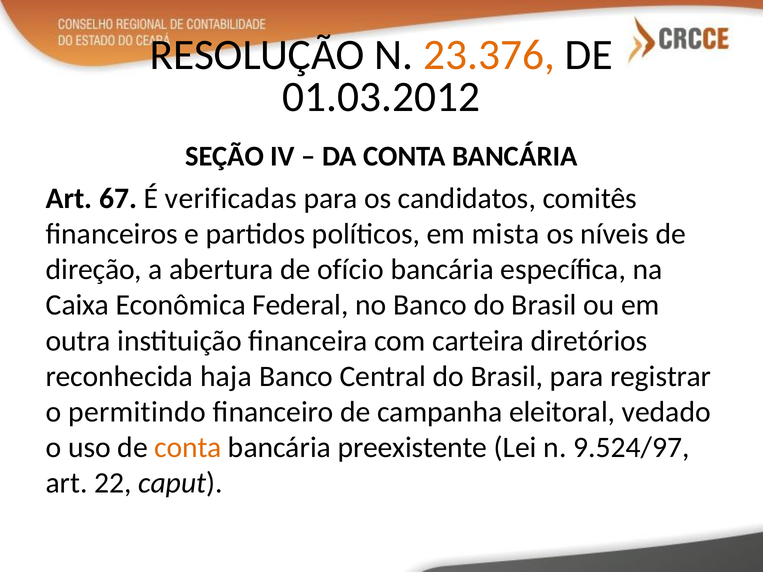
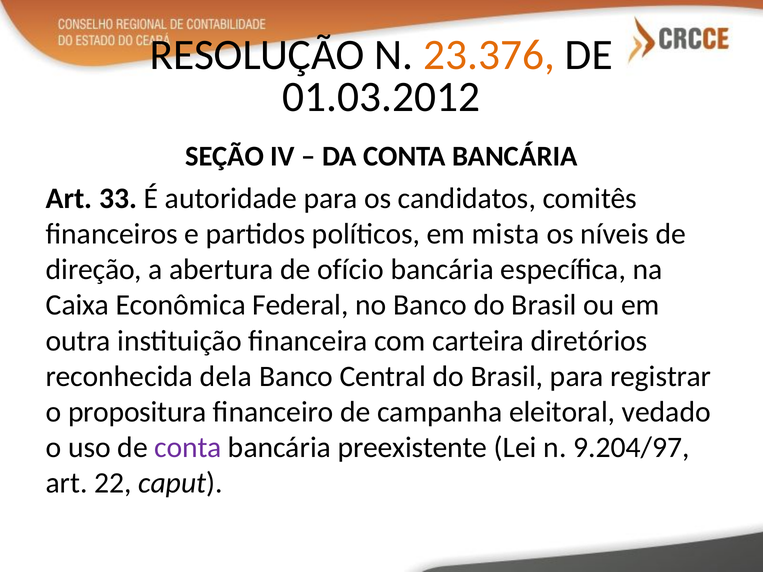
67: 67 -> 33
verificadas: verificadas -> autoridade
haja: haja -> dela
permitindo: permitindo -> propositura
conta at (188, 448) colour: orange -> purple
9.524/97: 9.524/97 -> 9.204/97
